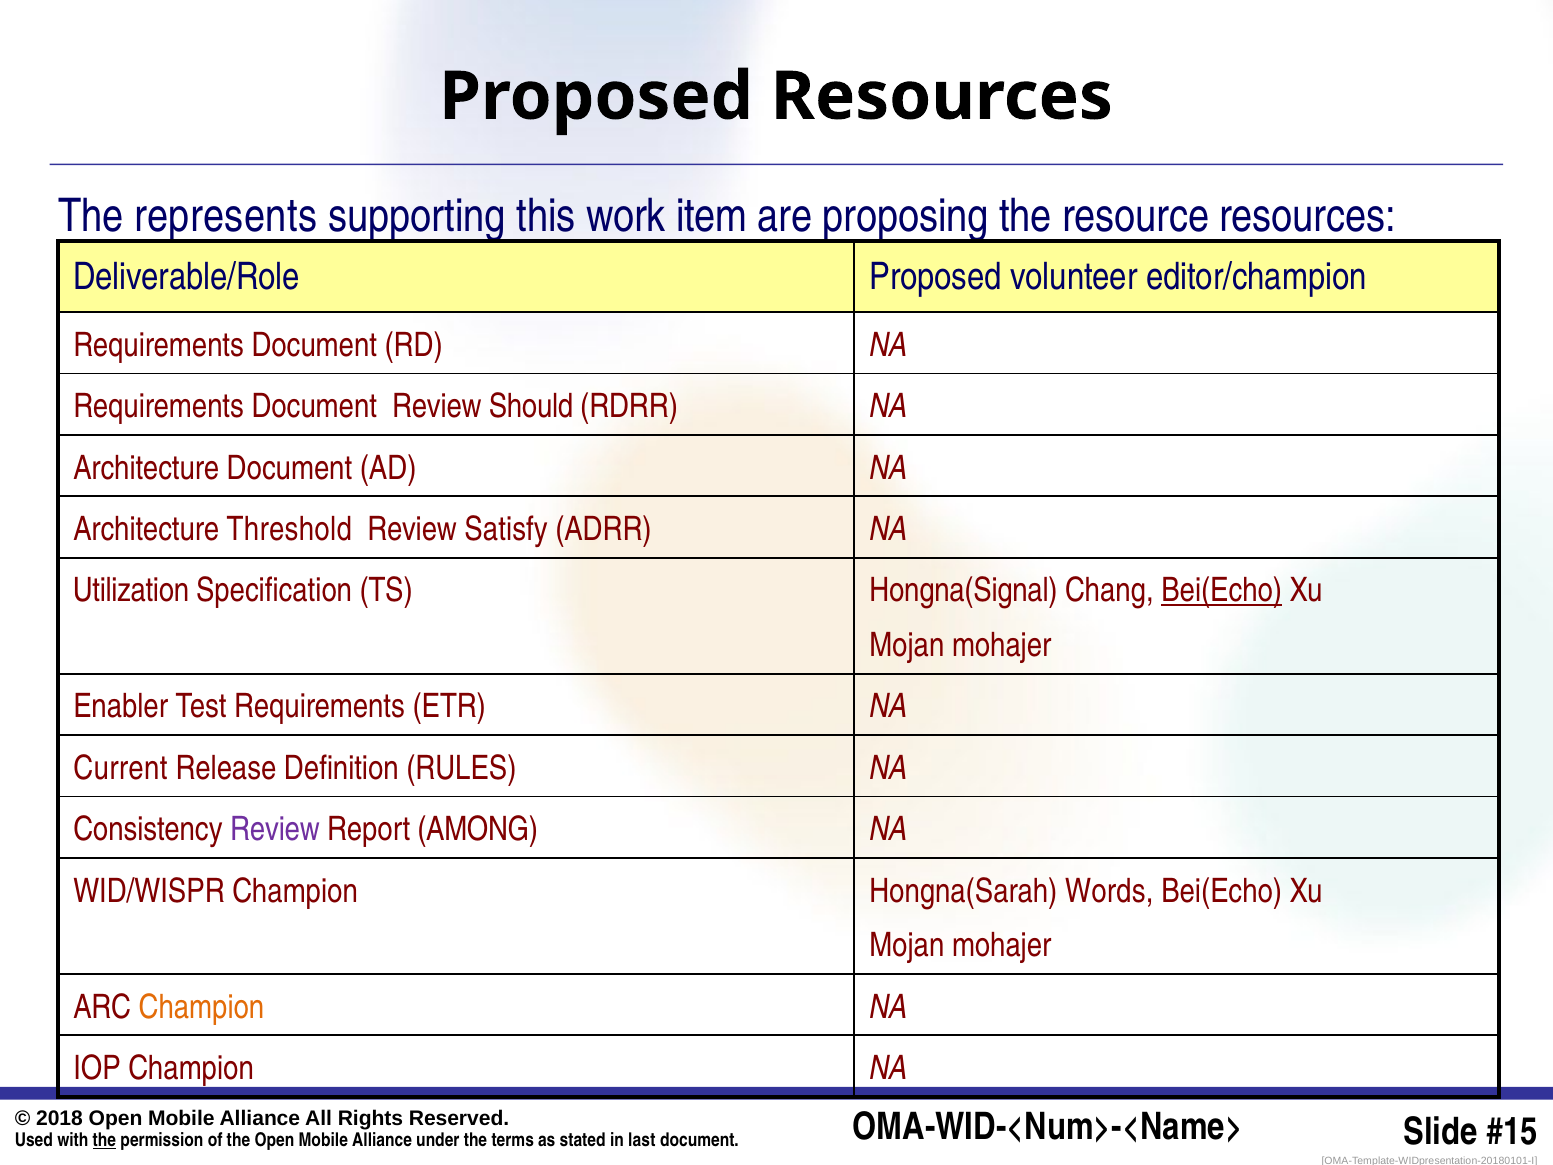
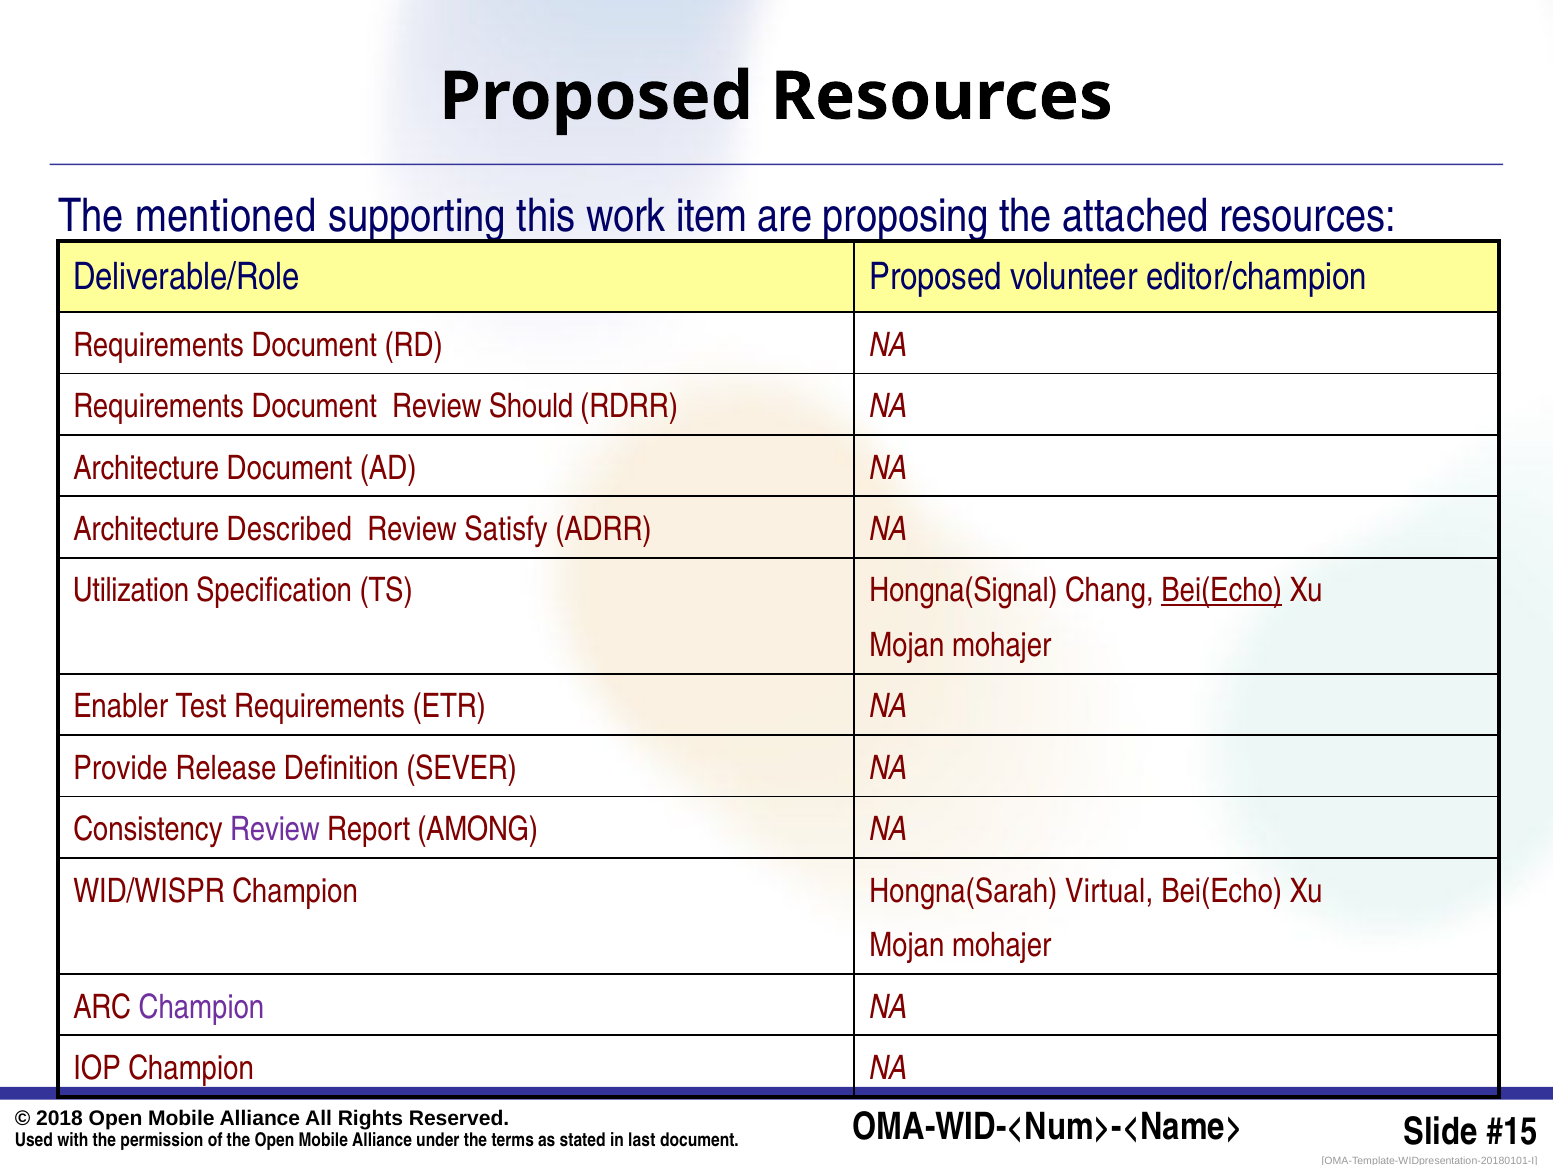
represents: represents -> mentioned
resource: resource -> attached
Threshold: Threshold -> Described
Current: Current -> Provide
RULES: RULES -> SEVER
Words: Words -> Virtual
Champion at (201, 1007) colour: orange -> purple
the at (104, 1140) underline: present -> none
